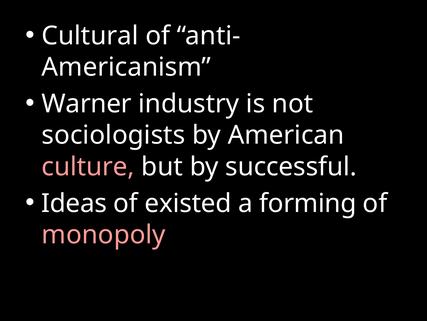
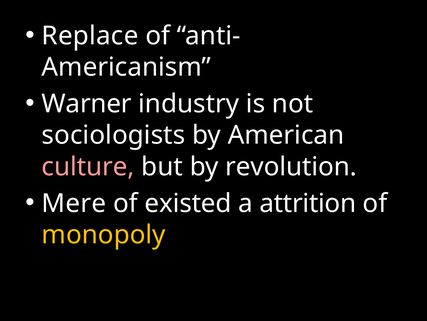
Cultural: Cultural -> Replace
successful: successful -> revolution
Ideas: Ideas -> Mere
forming: forming -> attrition
monopoly colour: pink -> yellow
